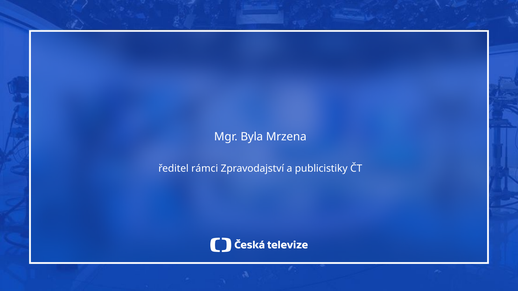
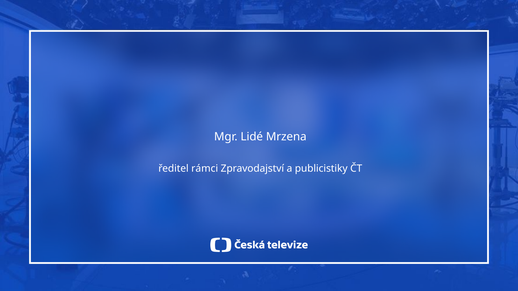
Byla: Byla -> Lidé
